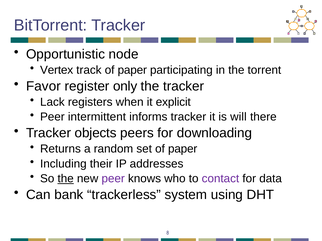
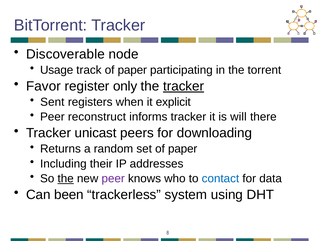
Opportunistic: Opportunistic -> Discoverable
Vertex: Vertex -> Usage
tracker at (184, 86) underline: none -> present
Lack: Lack -> Sent
intermittent: intermittent -> reconstruct
objects: objects -> unicast
contact colour: purple -> blue
bank: bank -> been
